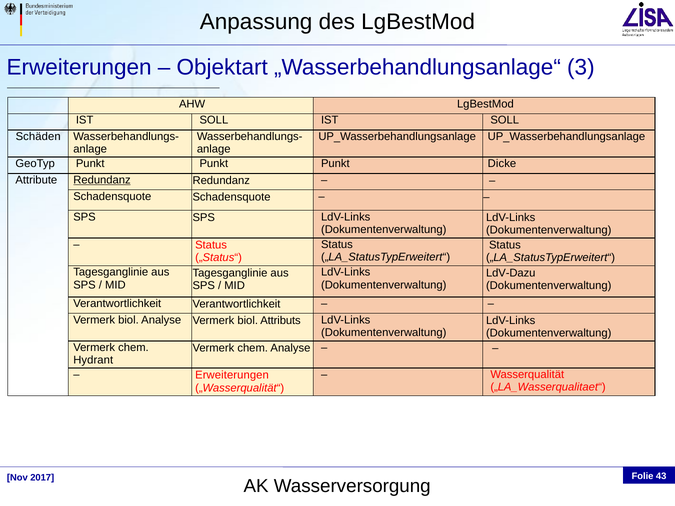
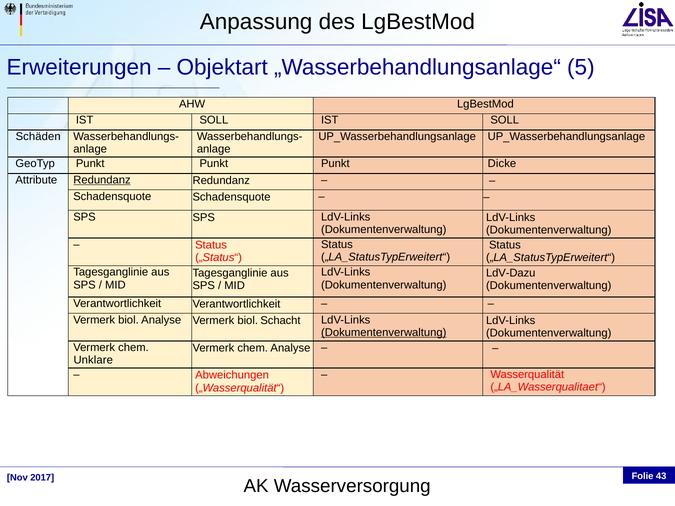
3: 3 -> 5
Attributs: Attributs -> Schacht
Dokumentenverwaltung at (384, 333) underline: none -> present
Hydrant: Hydrant -> Unklare
Erweiterungen at (232, 375): Erweiterungen -> Abweichungen
